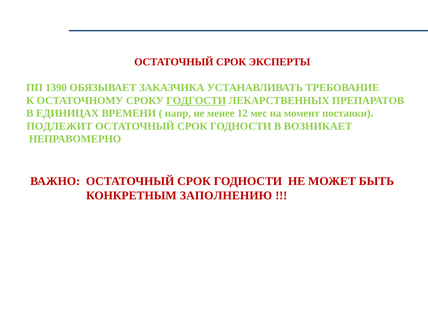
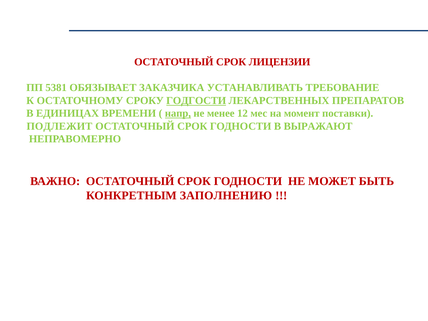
ЭКСПЕРТЫ: ЭКСПЕРТЫ -> ЛИЦЕНЗИИ
1390: 1390 -> 5381
напр underline: none -> present
ВОЗНИКАЕТ: ВОЗНИКАЕТ -> ВЫРАЖАЮТ
